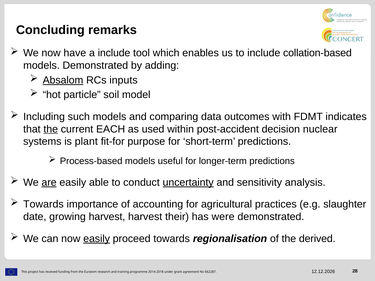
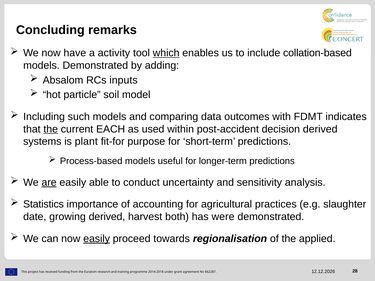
a include: include -> activity
which underline: none -> present
Absalom underline: present -> none
decision nuclear: nuclear -> derived
uncertainty underline: present -> none
Towards at (43, 204): Towards -> Statistics
growing harvest: harvest -> derived
their: their -> both
derived: derived -> applied
